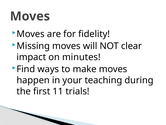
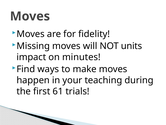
clear: clear -> units
11: 11 -> 61
